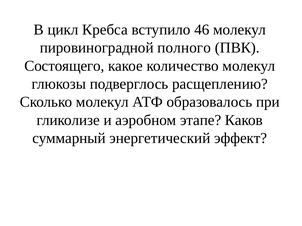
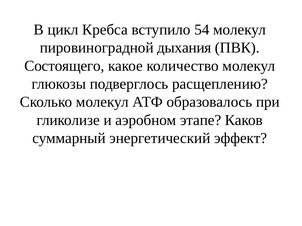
46: 46 -> 54
полного: полного -> дыхания
